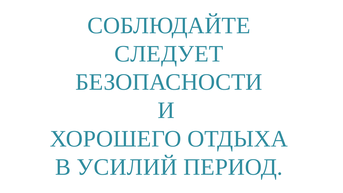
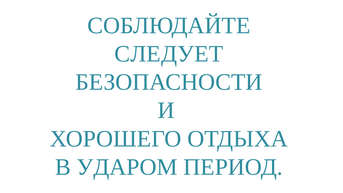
УСИЛИЙ: УСИЛИЙ -> УДАРОМ
